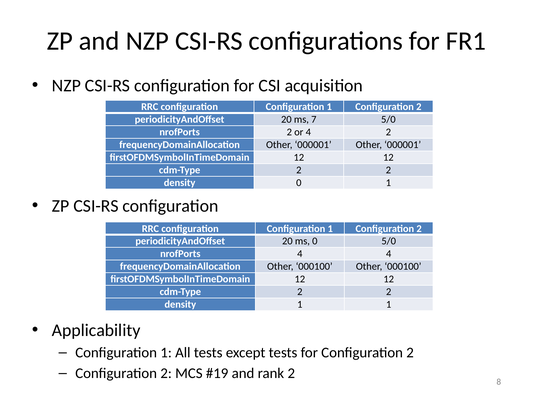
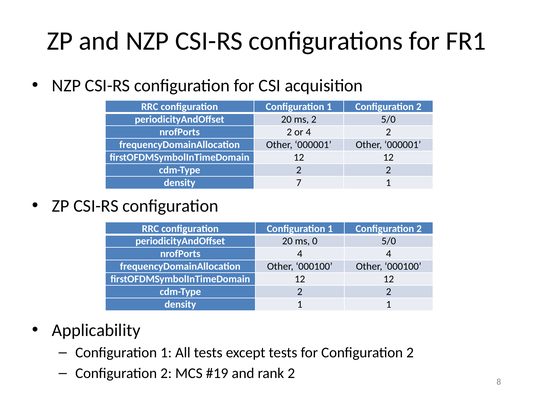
ms 7: 7 -> 2
density 0: 0 -> 7
